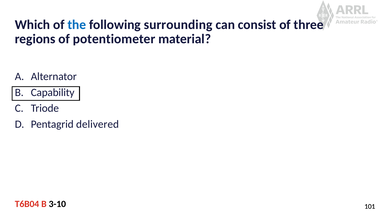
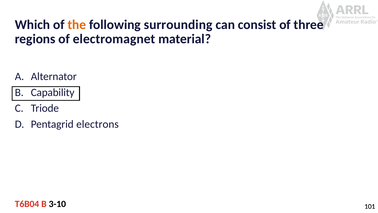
the colour: blue -> orange
potentiometer: potentiometer -> electromagnet
delivered: delivered -> electrons
